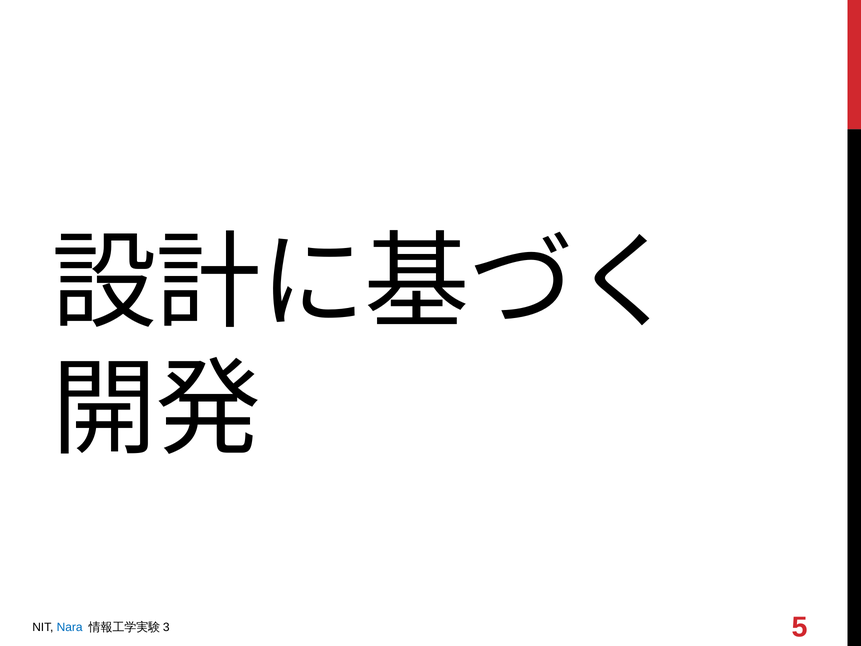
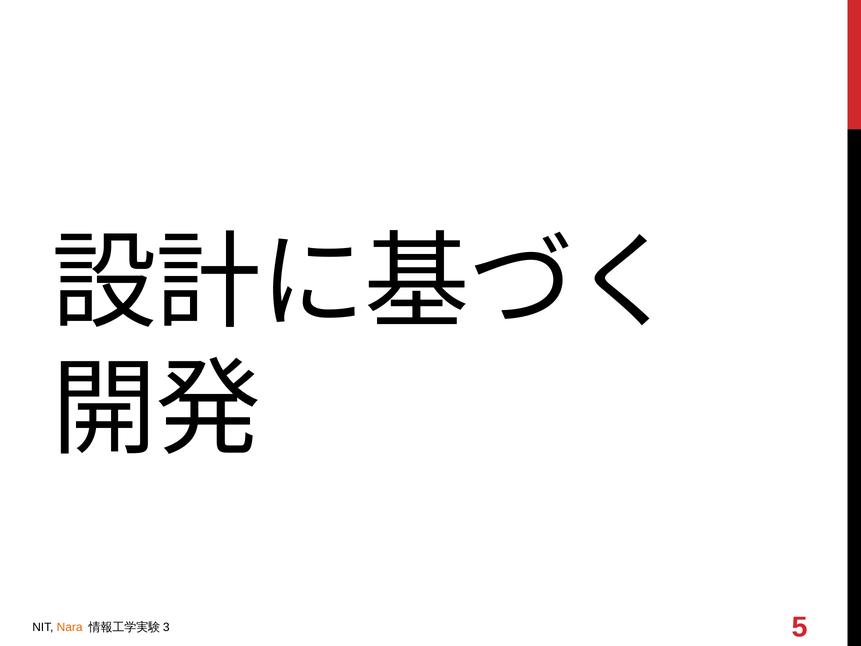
Nara colour: blue -> orange
